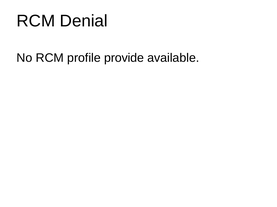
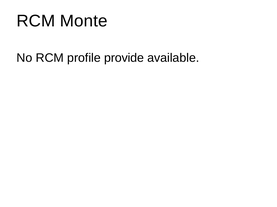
Denial: Denial -> Monte
